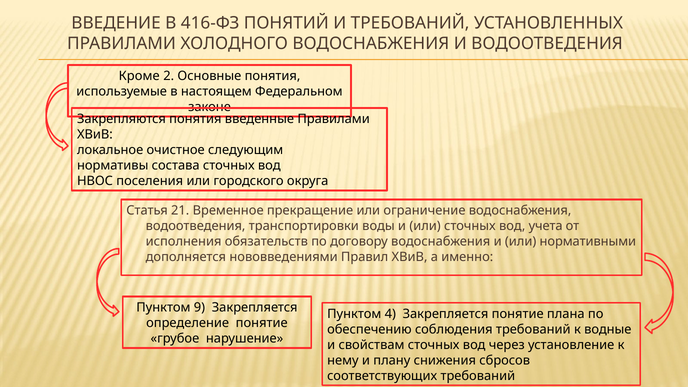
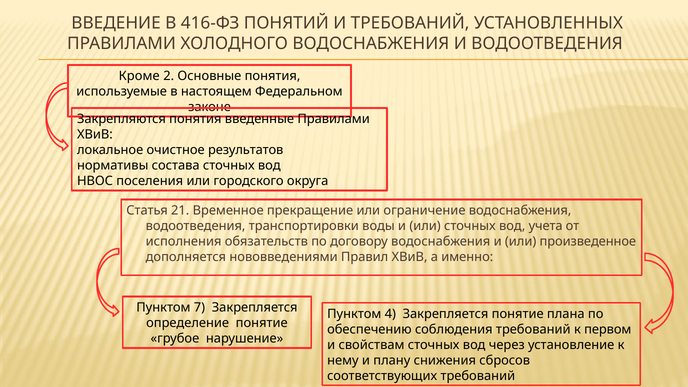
следующим: следующим -> результатов
нормативными: нормативными -> произведенное
9: 9 -> 7
водные: водные -> первом
